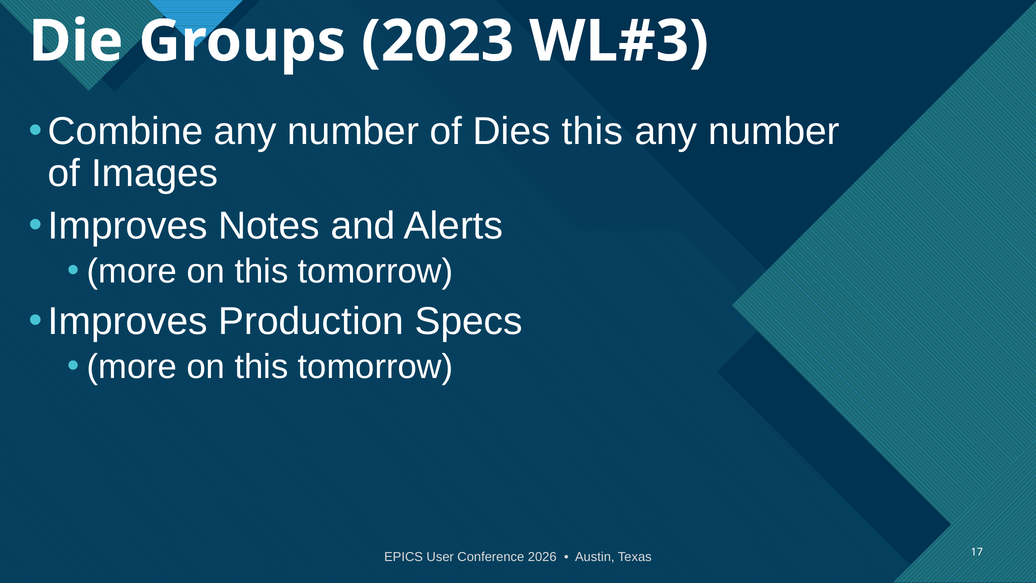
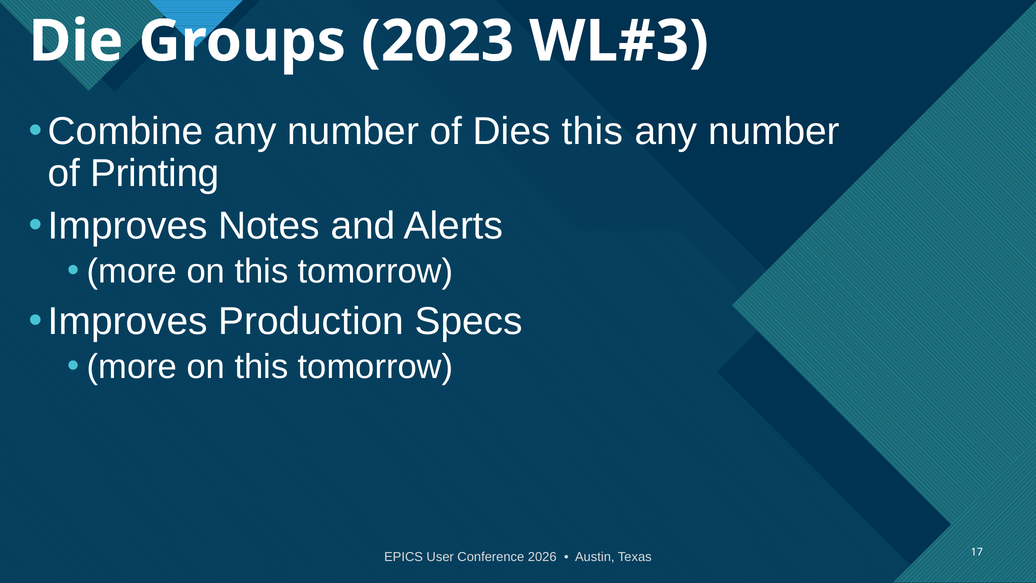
Images: Images -> Printing
